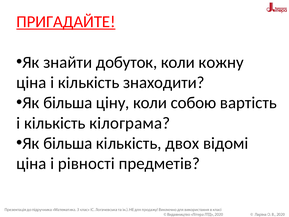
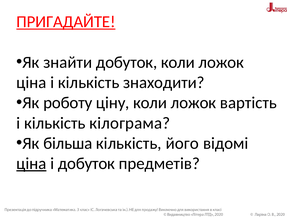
кожну at (221, 62): кожну -> ложок
більша at (68, 103): більша -> роботу
ціну коли собою: собою -> ложок
двох: двох -> його
ціна at (31, 163) underline: none -> present
і рівності: рівності -> добуток
